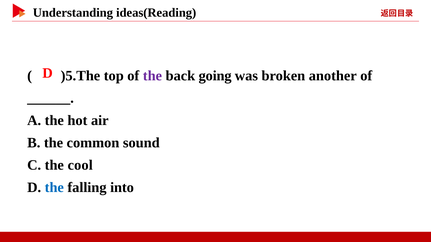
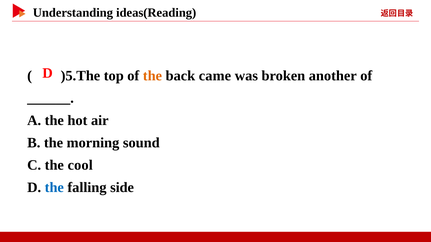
the at (152, 76) colour: purple -> orange
going: going -> came
common: common -> morning
into: into -> side
